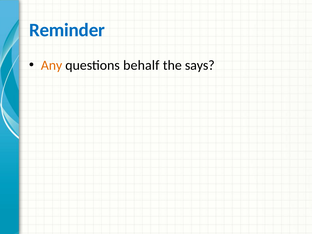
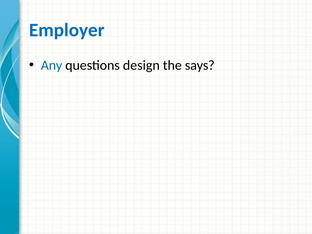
Reminder: Reminder -> Employer
Any colour: orange -> blue
behalf: behalf -> design
